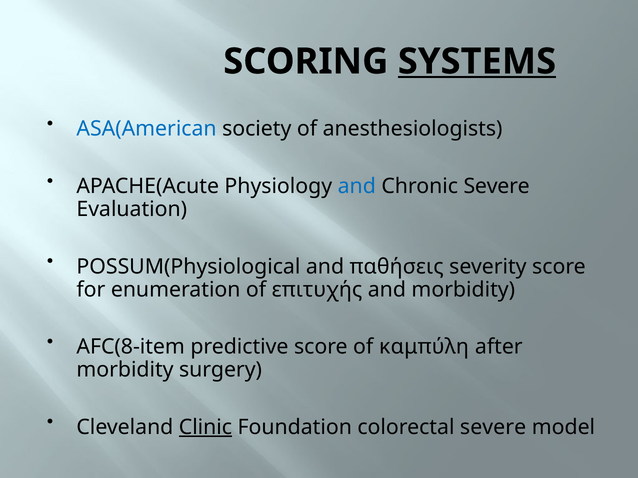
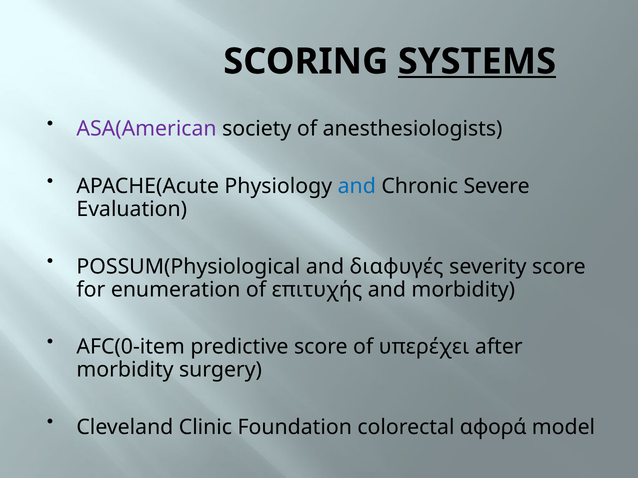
ASA(American colour: blue -> purple
παθήσεις: παθήσεις -> διαφυγές
AFC(8-item: AFC(8-item -> AFC(0-item
καμπύλη: καμπύλη -> υπερέχει
Clinic underline: present -> none
colorectal severe: severe -> αφορά
